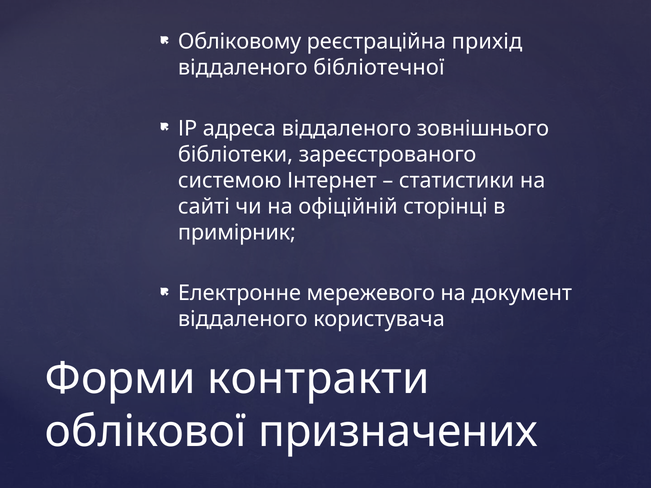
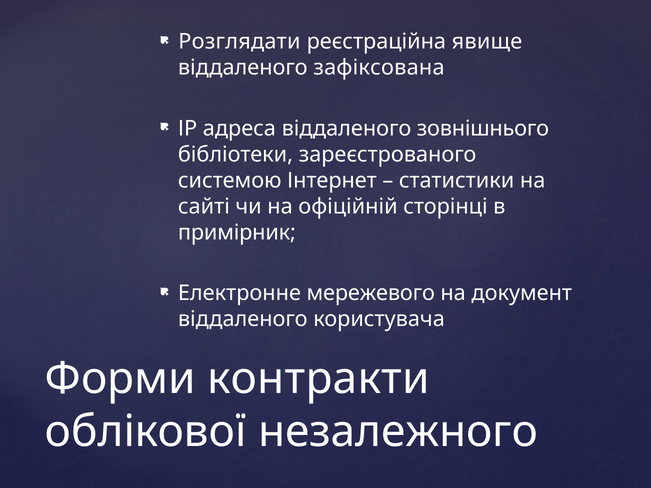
Обліковому: Обліковому -> Розглядати
прихід: прихід -> явище
бібліотечної: бібліотечної -> зафіксована
призначених: призначених -> незалежного
